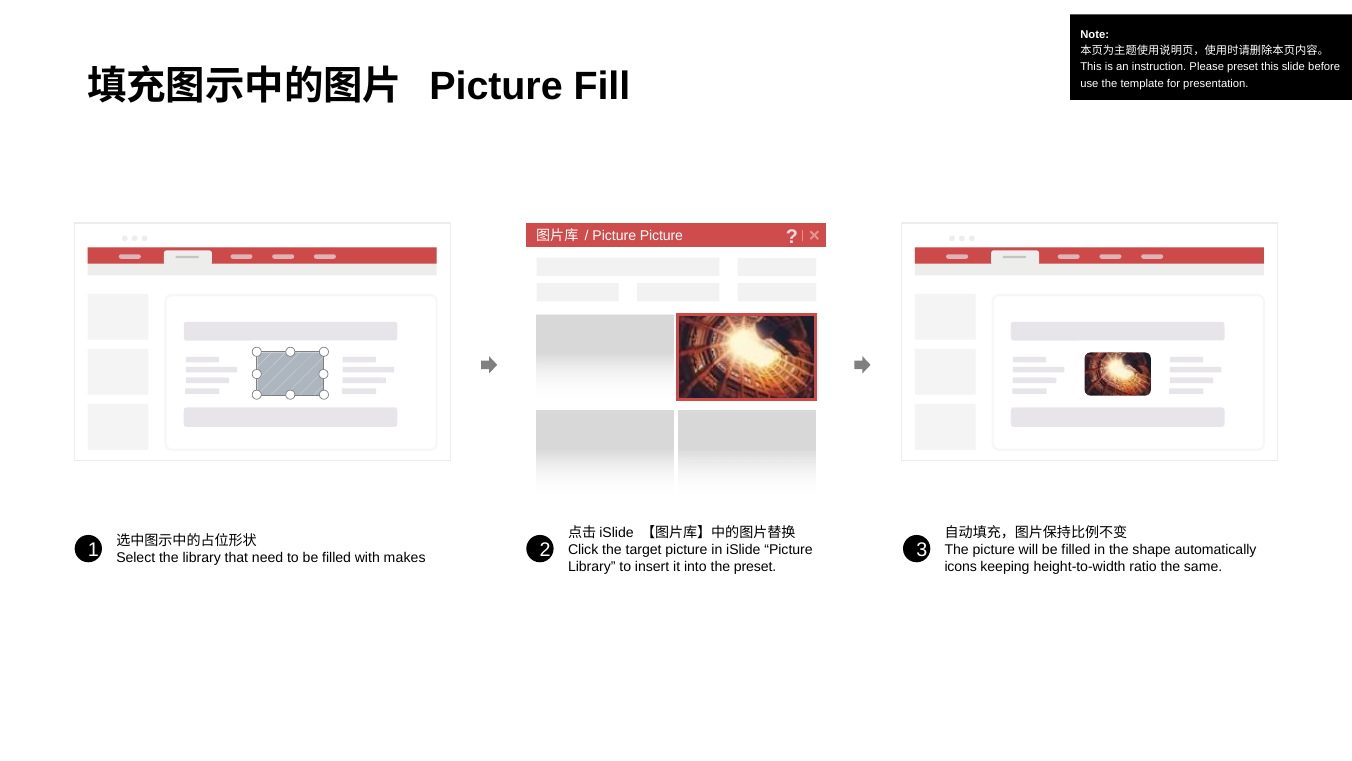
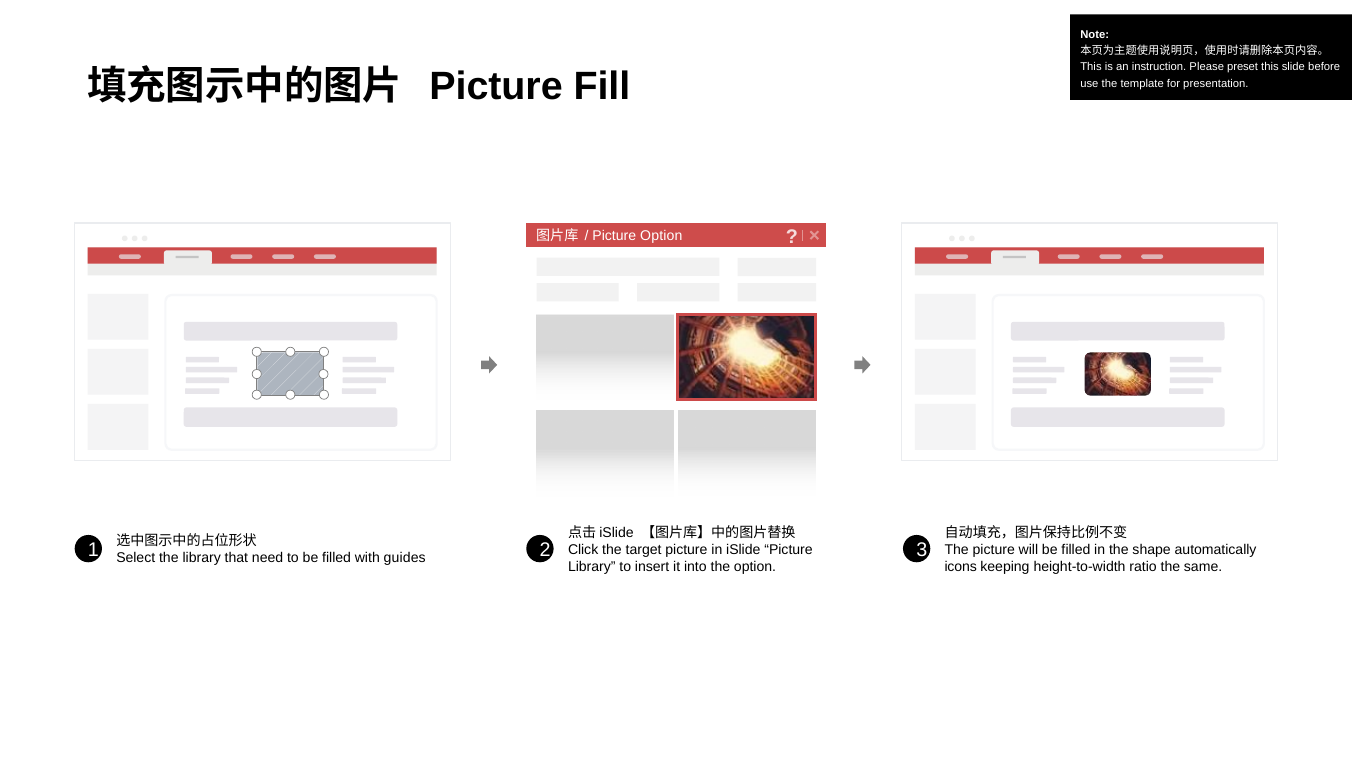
Picture Picture: Picture -> Option
makes: makes -> guides
the preset: preset -> option
